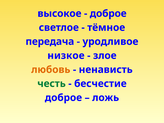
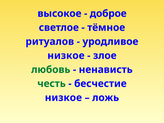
передача: передача -> ритуалов
любовь colour: orange -> green
доброе at (63, 98): доброе -> низкое
